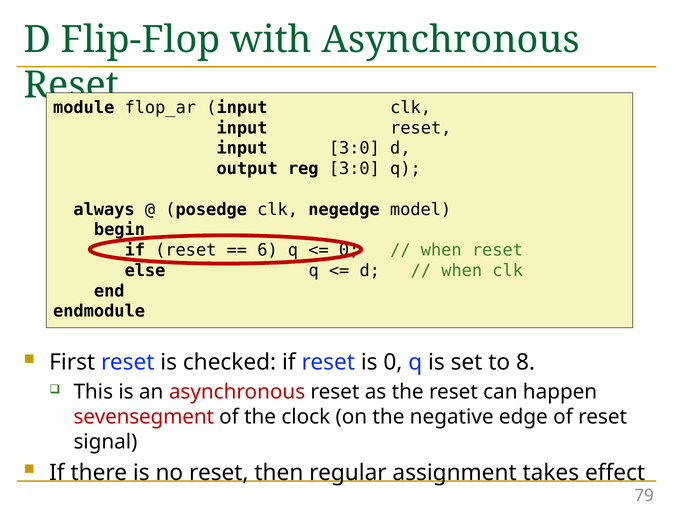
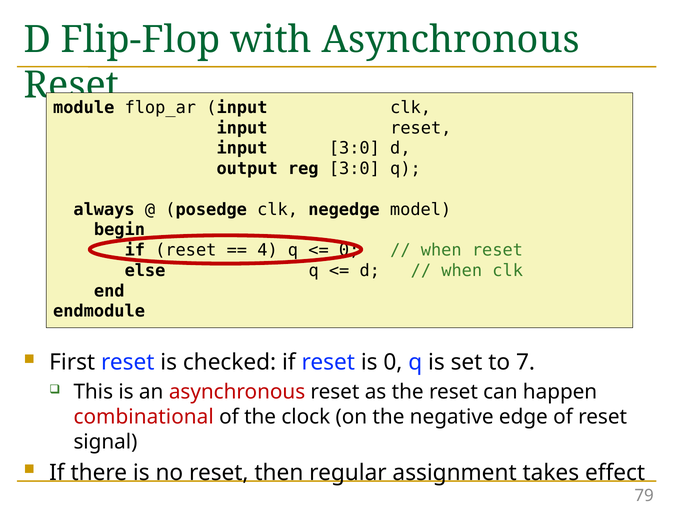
6: 6 -> 4
8: 8 -> 7
sevensegment: sevensegment -> combinational
